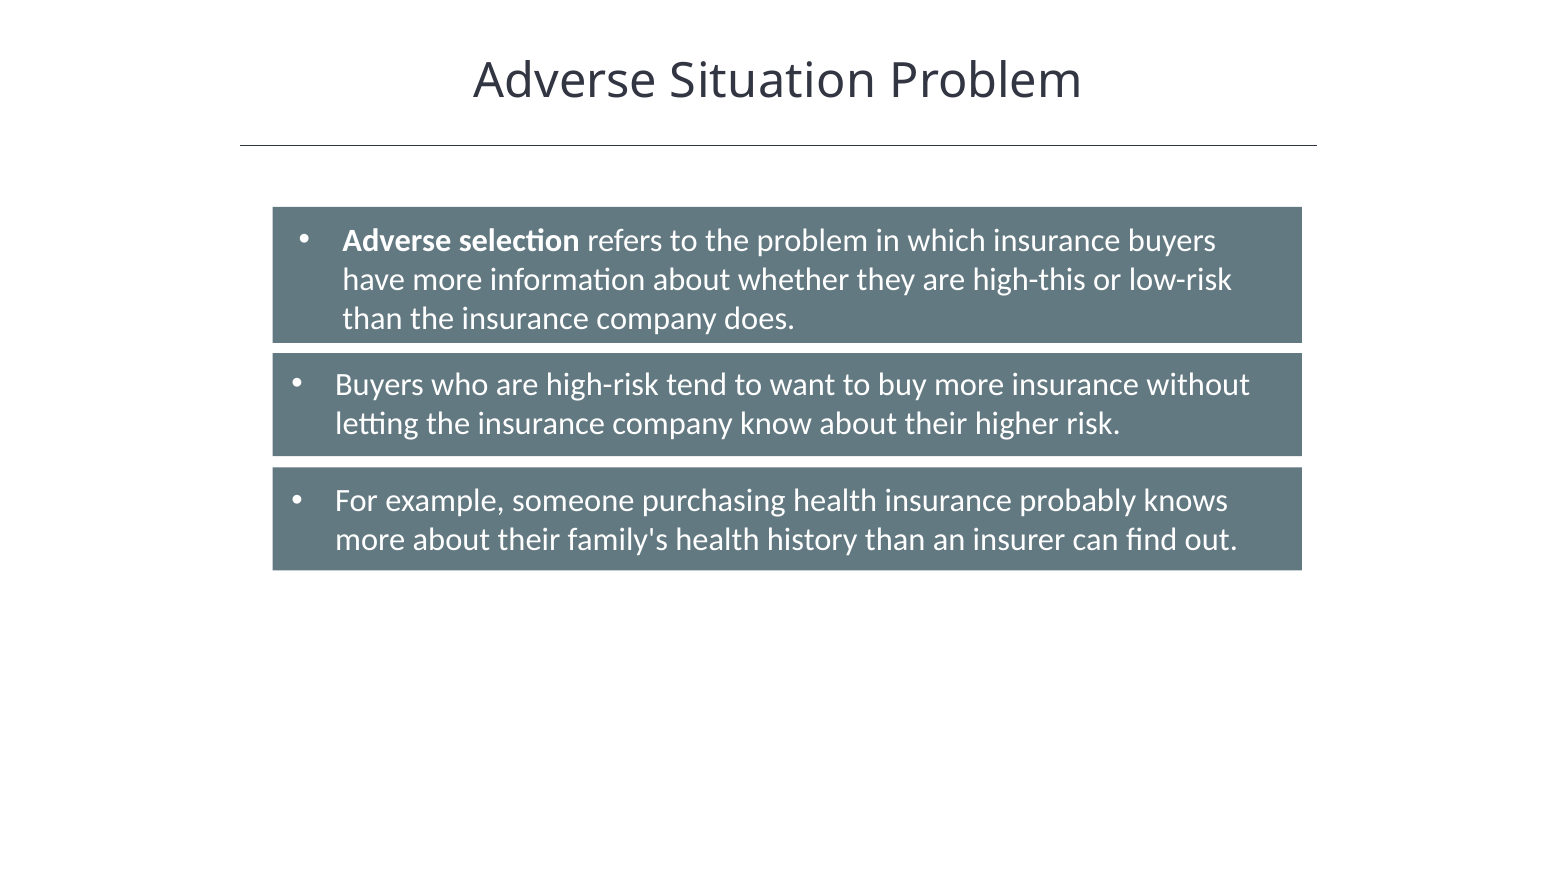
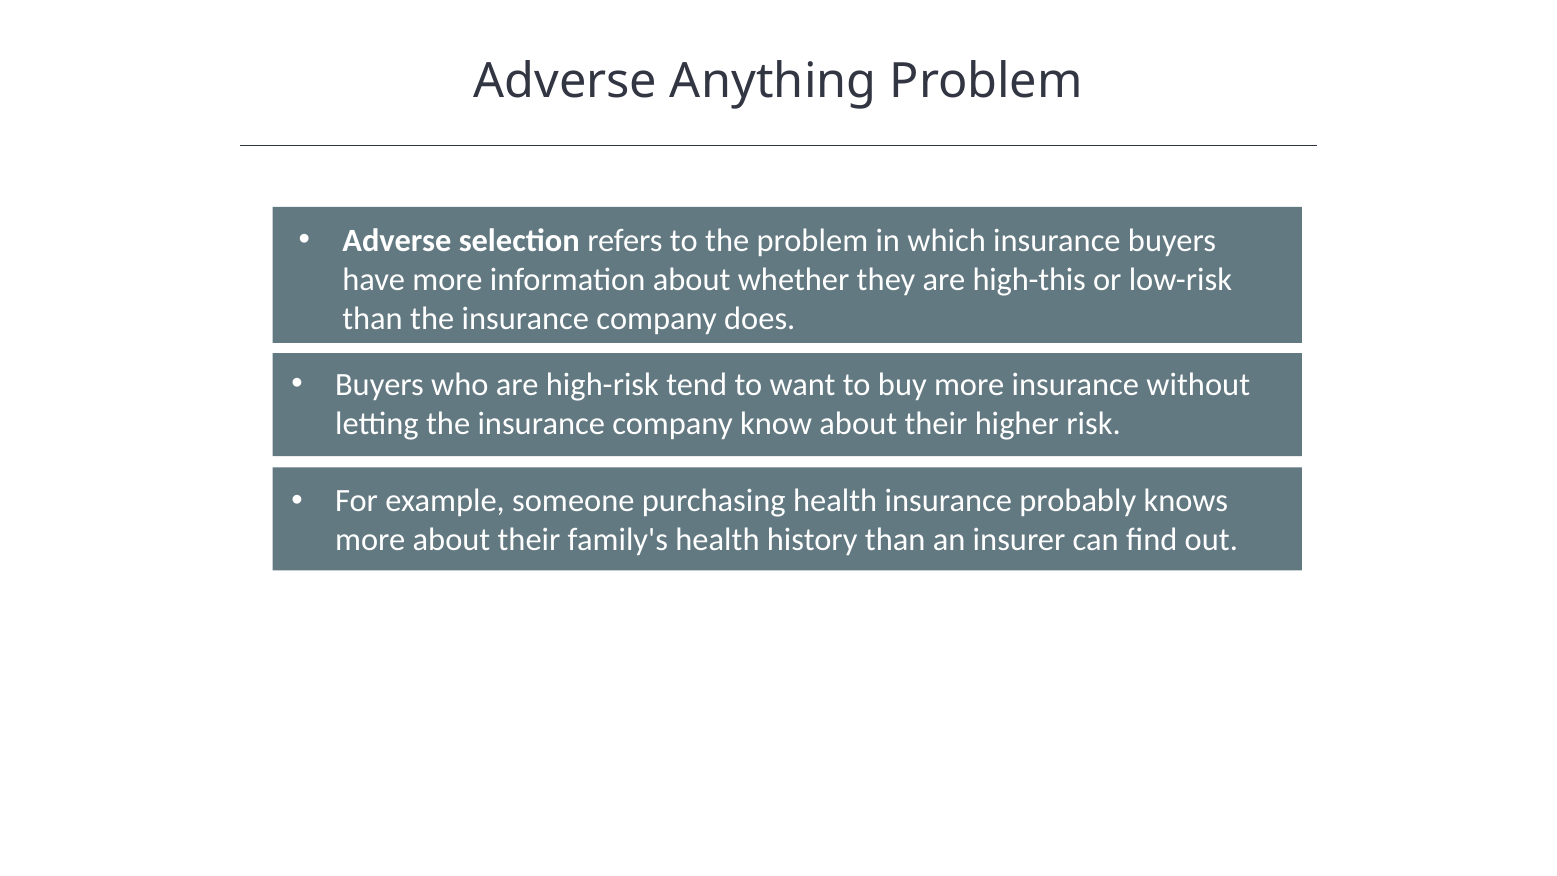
Situation: Situation -> Anything
